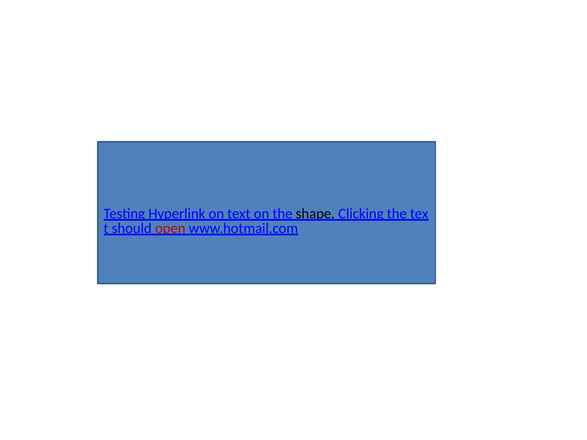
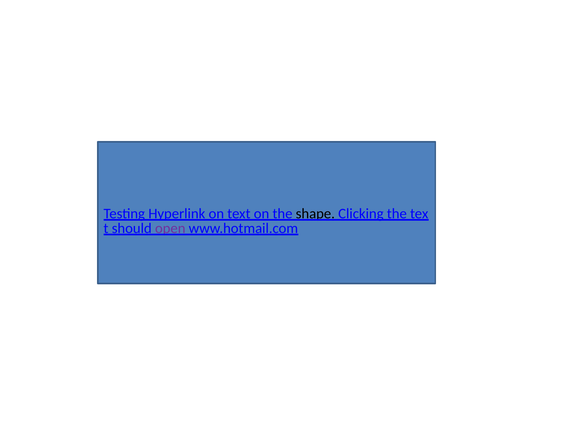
open colour: red -> purple
